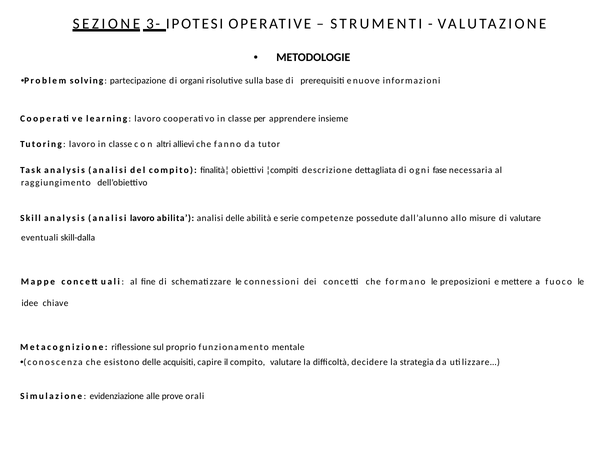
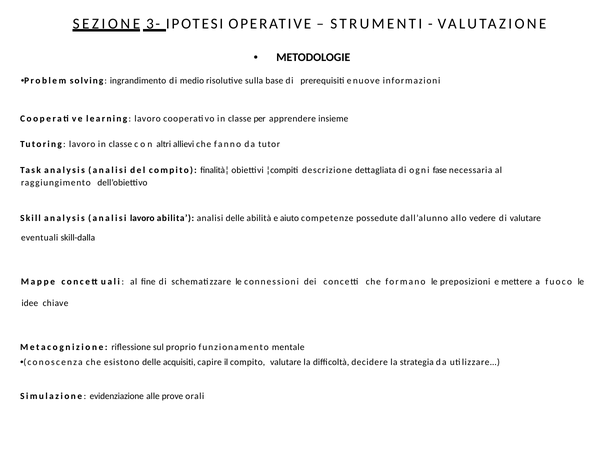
partecipazione: partecipazione -> ingrandimento
organi: organi -> medio
serie: serie -> aiuto
misure: misure -> vedere
